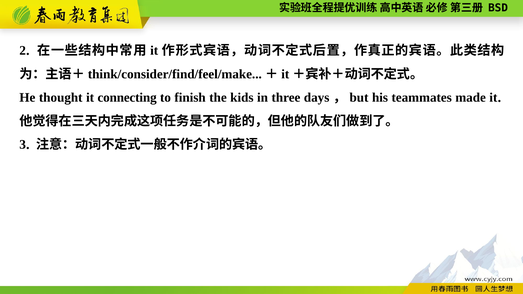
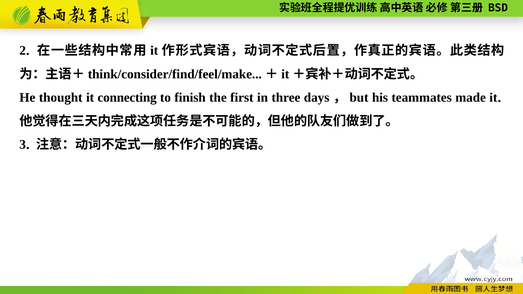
kids: kids -> first
